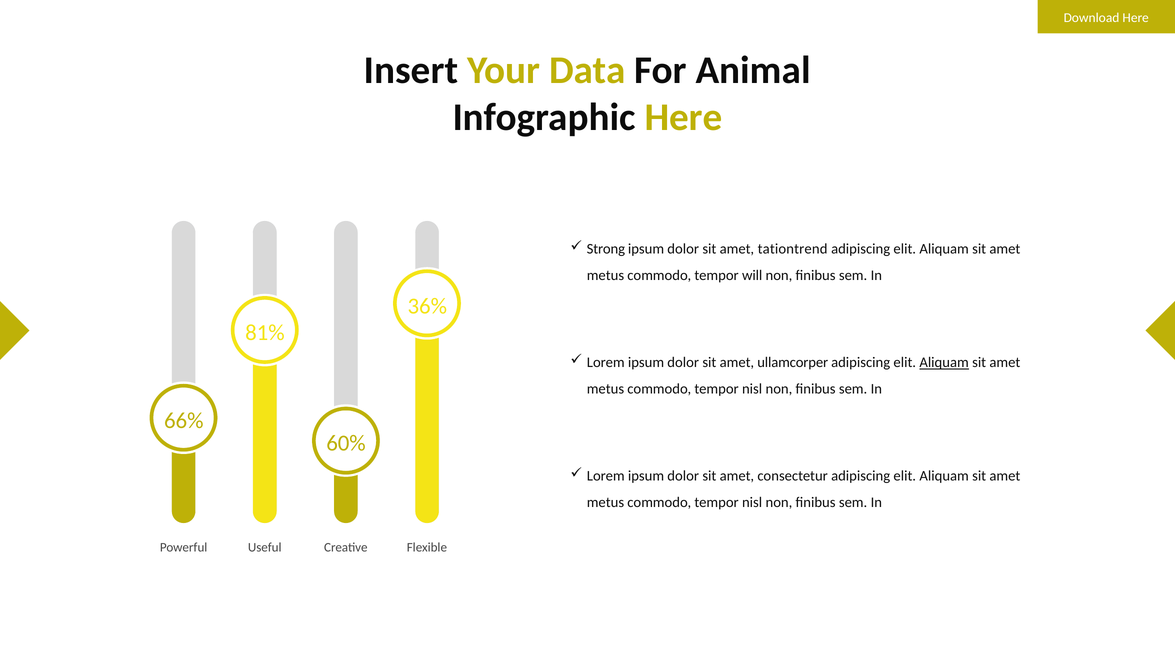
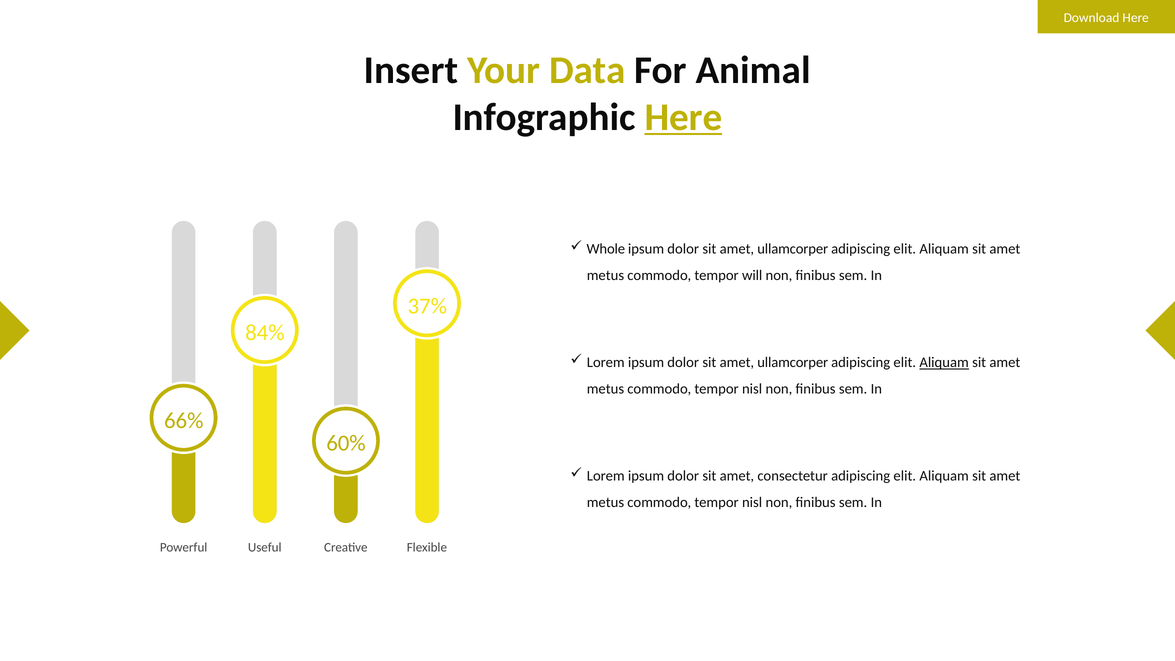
Here at (683, 117) underline: none -> present
Strong: Strong -> Whole
tationtrend at (793, 249): tationtrend -> ullamcorper
36%: 36% -> 37%
81%: 81% -> 84%
